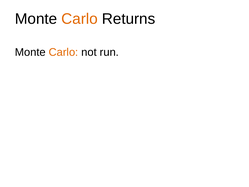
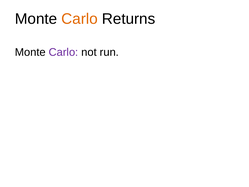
Carlo at (63, 52) colour: orange -> purple
